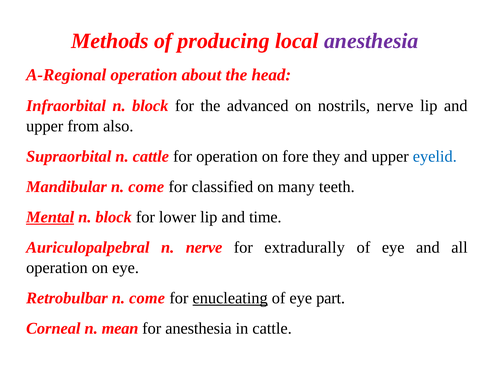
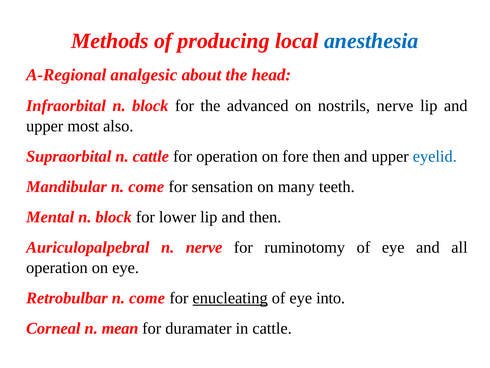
anesthesia at (371, 41) colour: purple -> blue
A-Regional operation: operation -> analgesic
from: from -> most
fore they: they -> then
classified: classified -> sensation
Mental underline: present -> none
and time: time -> then
extradurally: extradurally -> ruminotomy
part: part -> into
for anesthesia: anesthesia -> duramater
